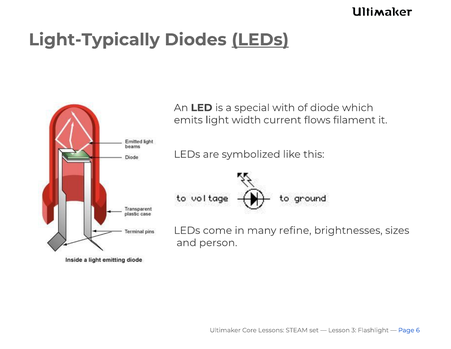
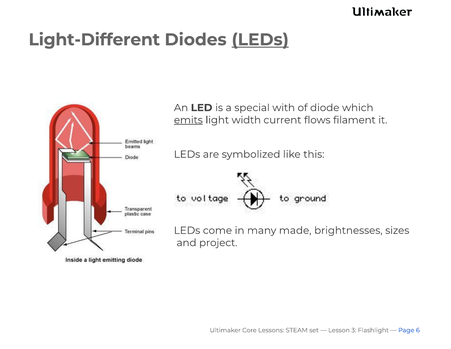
Light-Typically: Light-Typically -> Light-Different
emits underline: none -> present
refine: refine -> made
person: person -> project
